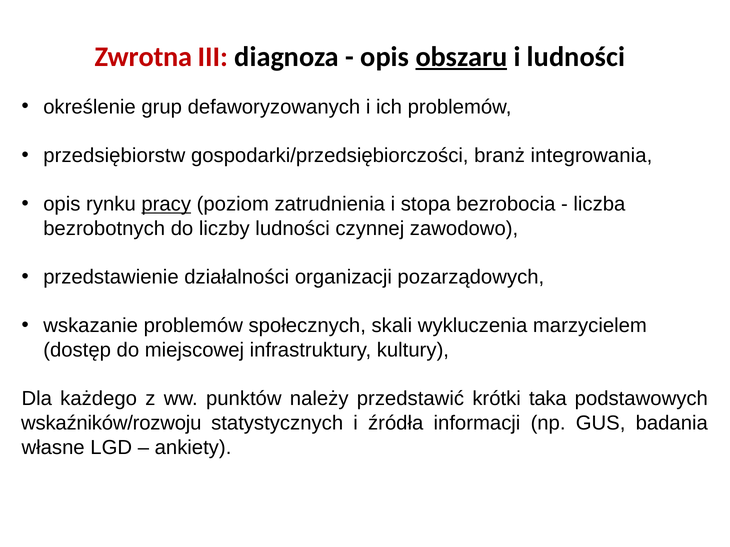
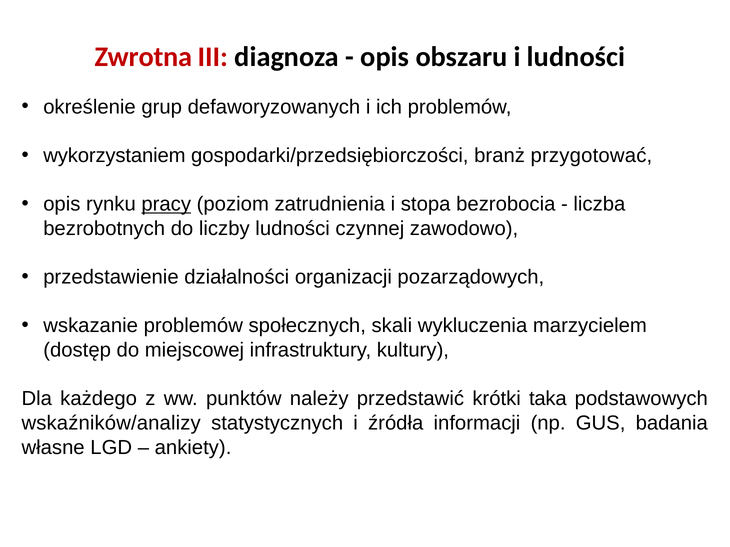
obszaru underline: present -> none
przedsiębiorstw: przedsiębiorstw -> wykorzystaniem
integrowania: integrowania -> przygotować
wskaźników/rozwoju: wskaźników/rozwoju -> wskaźników/analizy
